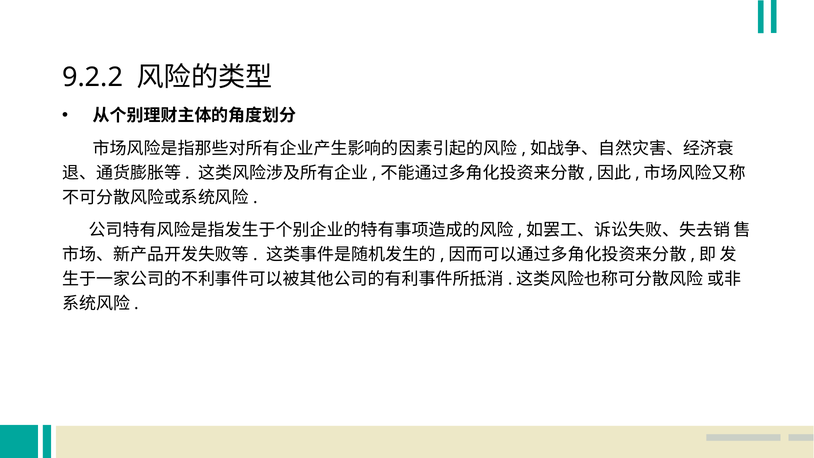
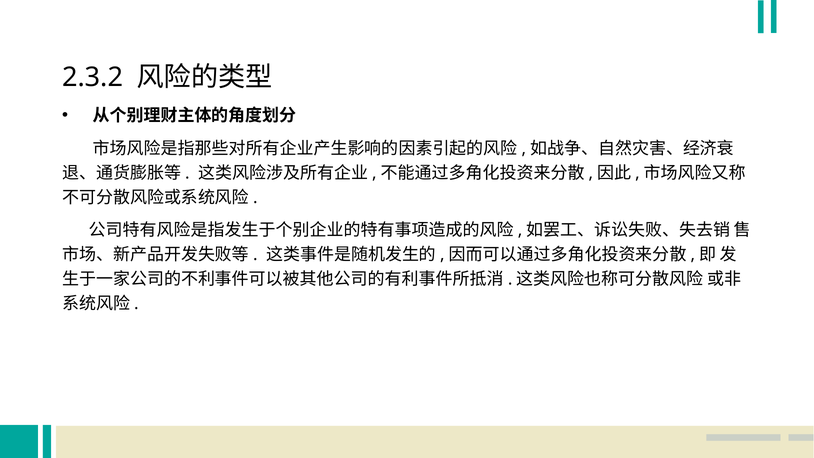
9.2.2: 9.2.2 -> 2.3.2
